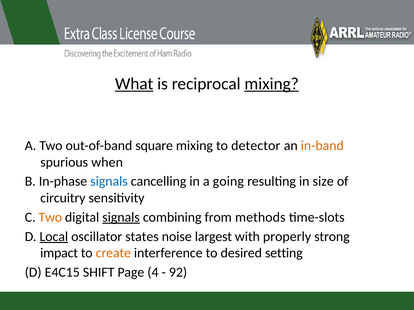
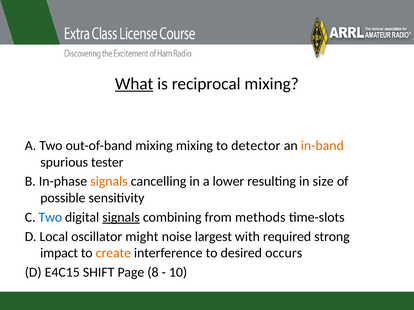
mixing at (272, 84) underline: present -> none
out-of-band square: square -> mixing
when: when -> tester
signals at (109, 182) colour: blue -> orange
going: going -> lower
circuitry: circuitry -> possible
Two at (50, 218) colour: orange -> blue
Local underline: present -> none
states: states -> might
properly: properly -> required
setting: setting -> occurs
4: 4 -> 8
92: 92 -> 10
